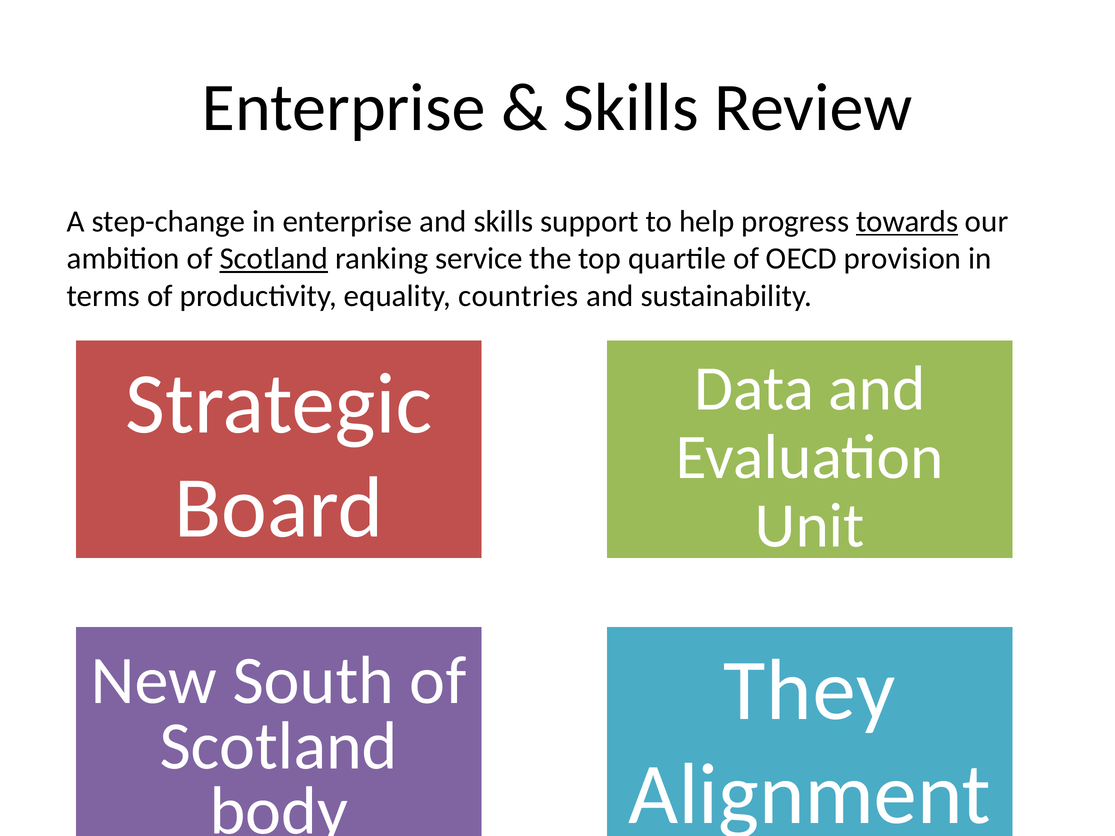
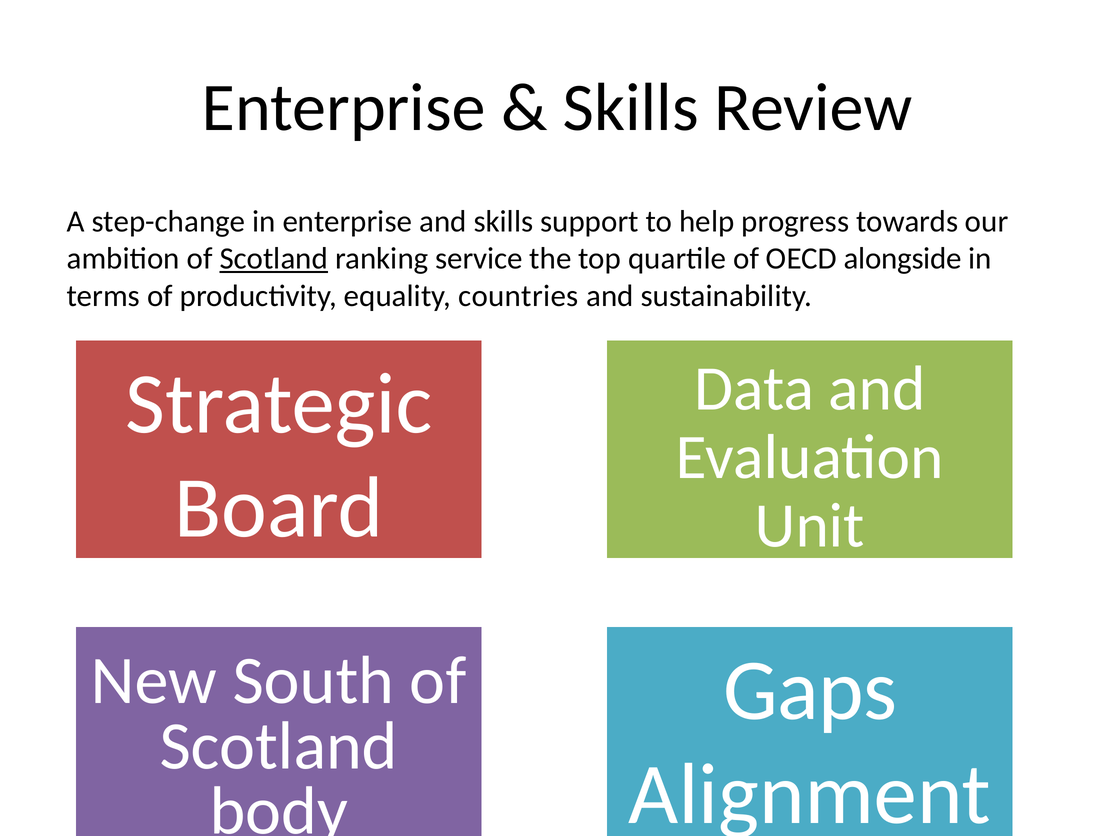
towards underline: present -> none
provision: provision -> alongside
They: They -> Gaps
